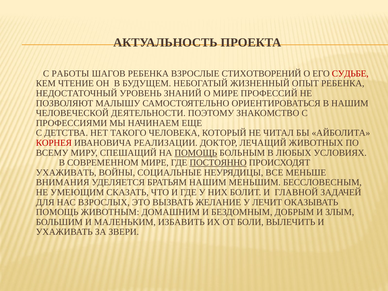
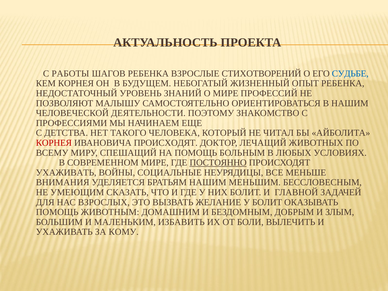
СУДЬБЕ colour: red -> blue
КЕМ ЧТЕНИЕ: ЧТЕНИЕ -> КОРНЕЯ
ИВАНОВИЧА РЕАЛИЗАЦИИ: РЕАЛИЗАЦИИ -> ПРОИСХОДЯТ
ПОМОЩЬ at (196, 153) underline: present -> none
У ЛЕЧИТ: ЛЕЧИТ -> БОЛИТ
ЗВЕРИ: ЗВЕРИ -> КОМУ
